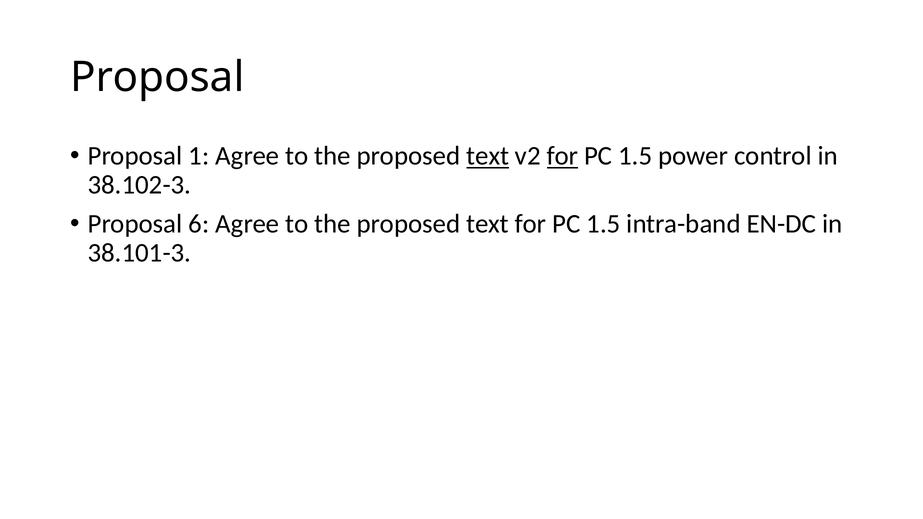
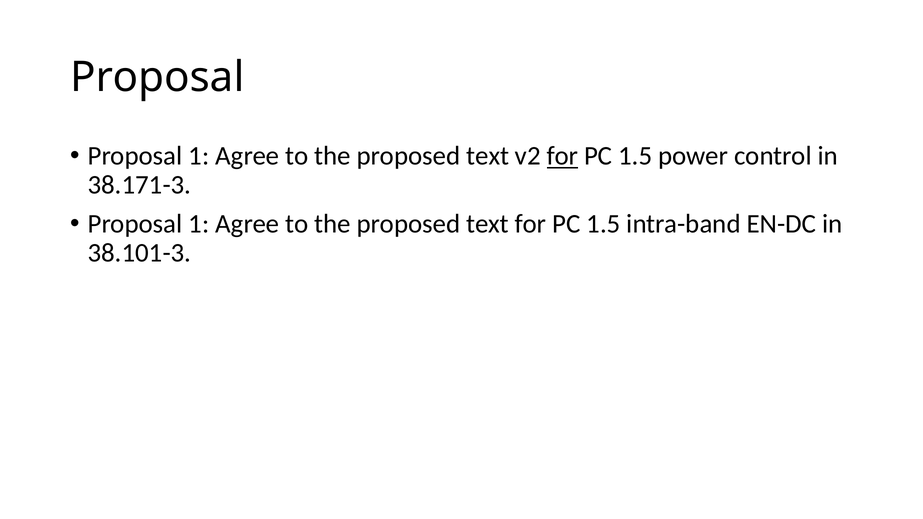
text at (488, 156) underline: present -> none
38.102-3: 38.102-3 -> 38.171-3
6 at (199, 224): 6 -> 1
